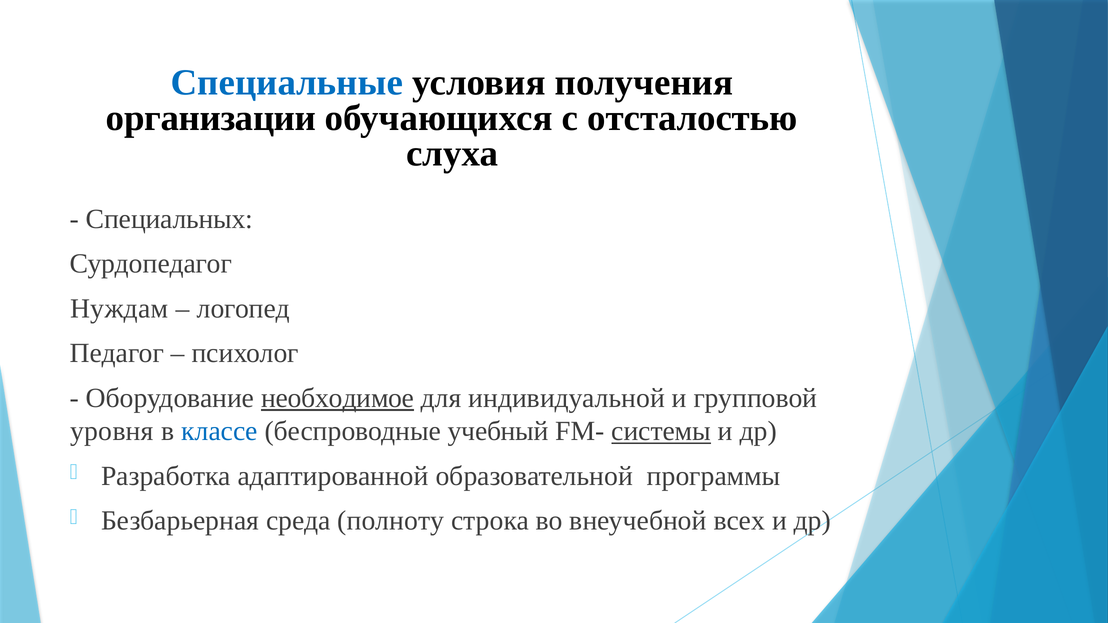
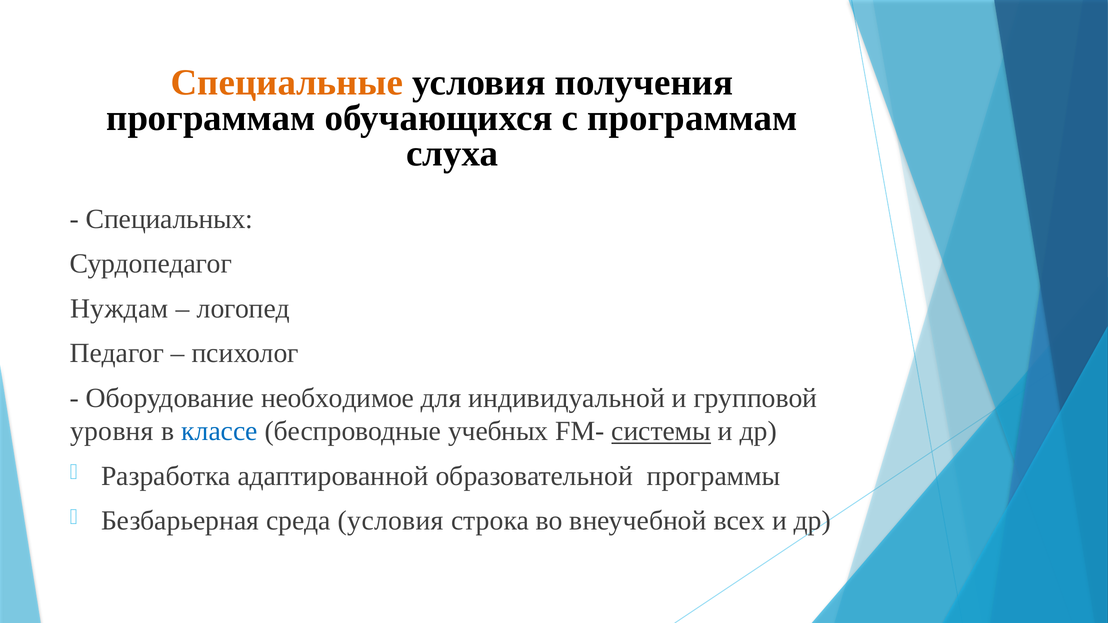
Специальные colour: blue -> orange
организации at (211, 118): организации -> программам
с отсталостью: отсталостью -> программам
необходимое underline: present -> none
учебный: учебный -> учебных
среда полноту: полноту -> условия
